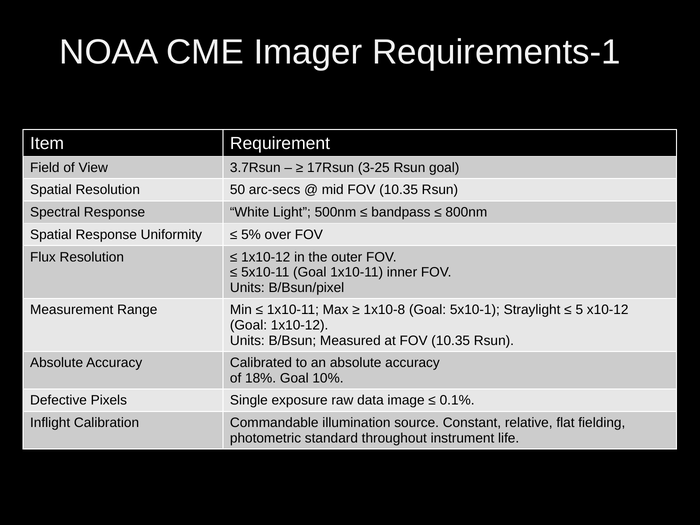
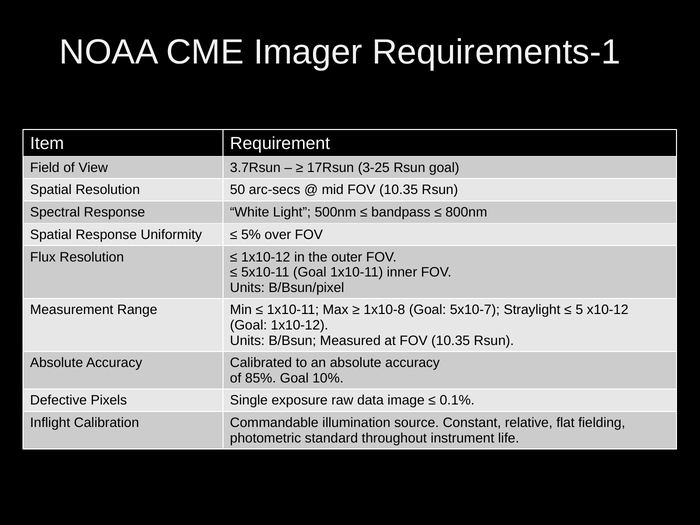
5x10-1: 5x10-1 -> 5x10-7
18%: 18% -> 85%
